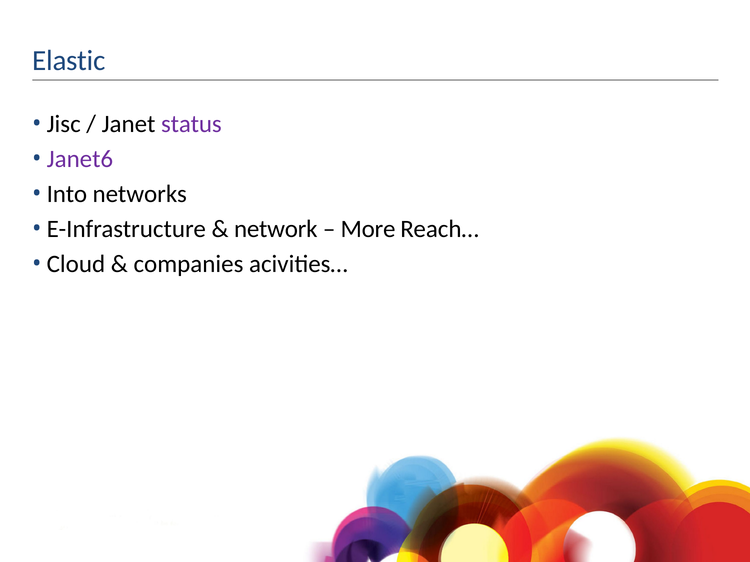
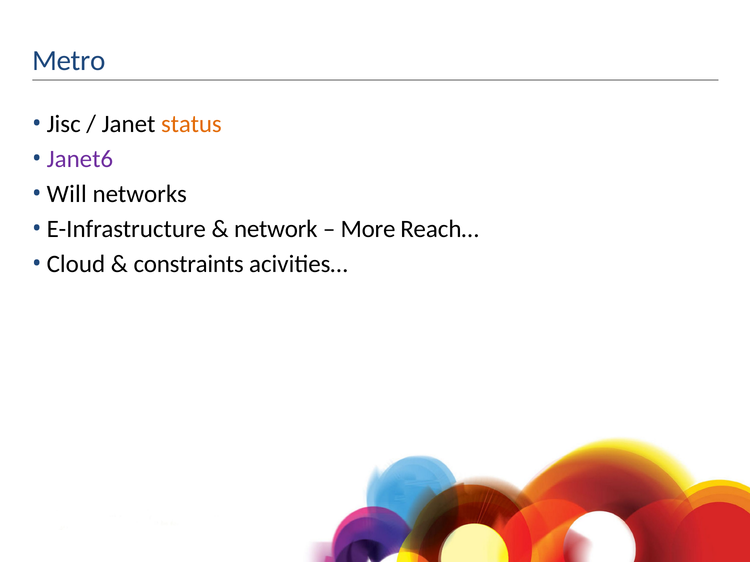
Elastic: Elastic -> Metro
status colour: purple -> orange
Into: Into -> Will
companies: companies -> constraints
